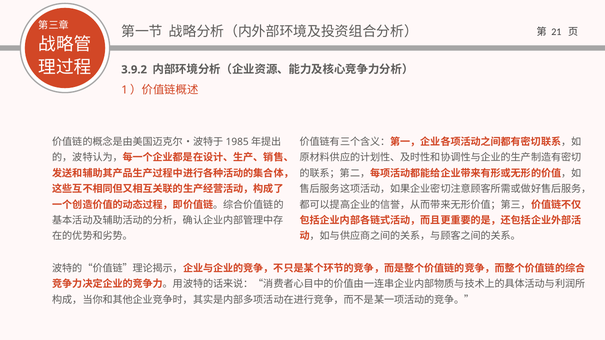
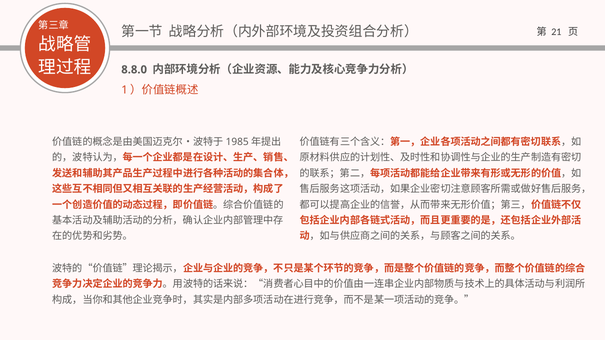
3.9.2: 3.9.2 -> 8.8.0
